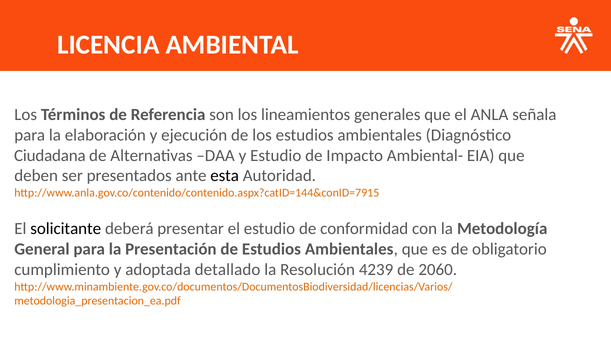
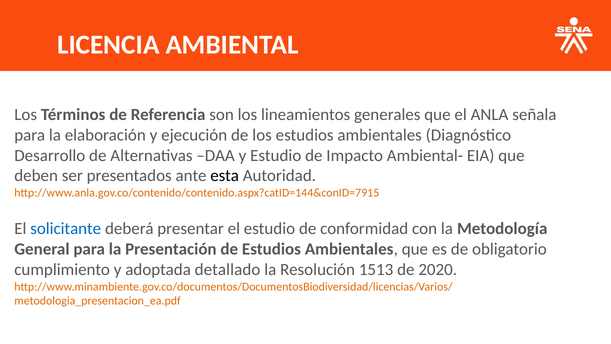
Ciudadana: Ciudadana -> Desarrollo
solicitante colour: black -> blue
4239: 4239 -> 1513
2060: 2060 -> 2020
